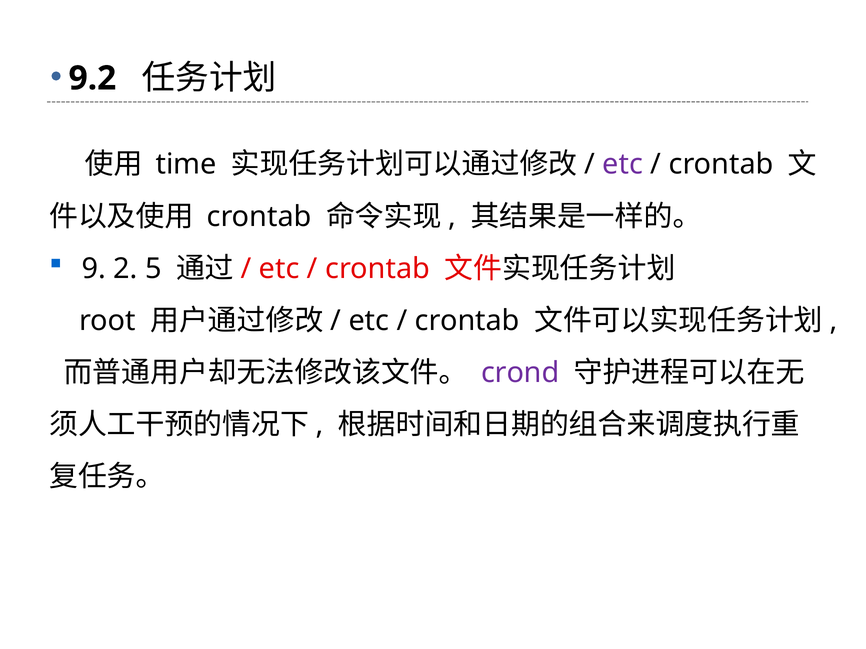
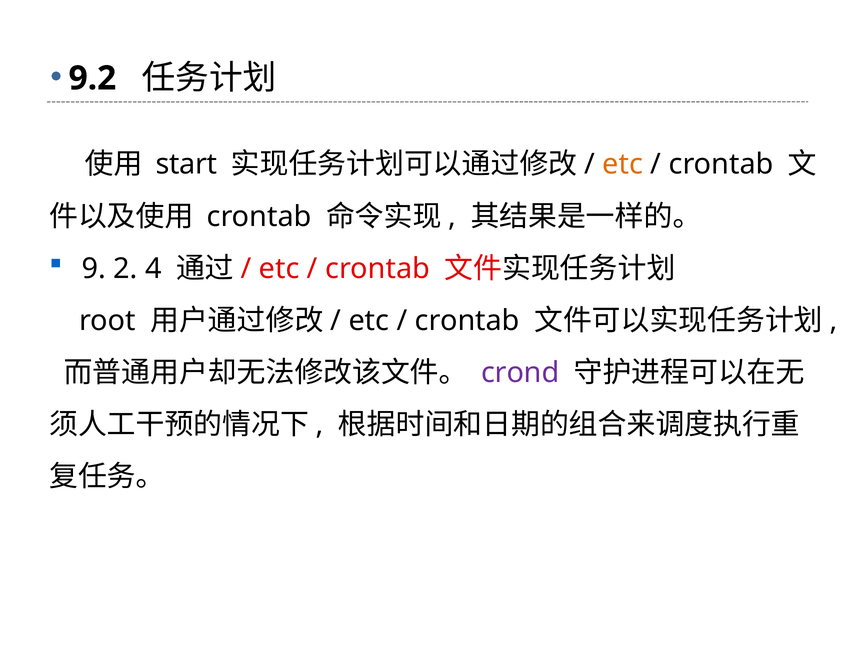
time: time -> start
etc at (623, 164) colour: purple -> orange
5: 5 -> 4
